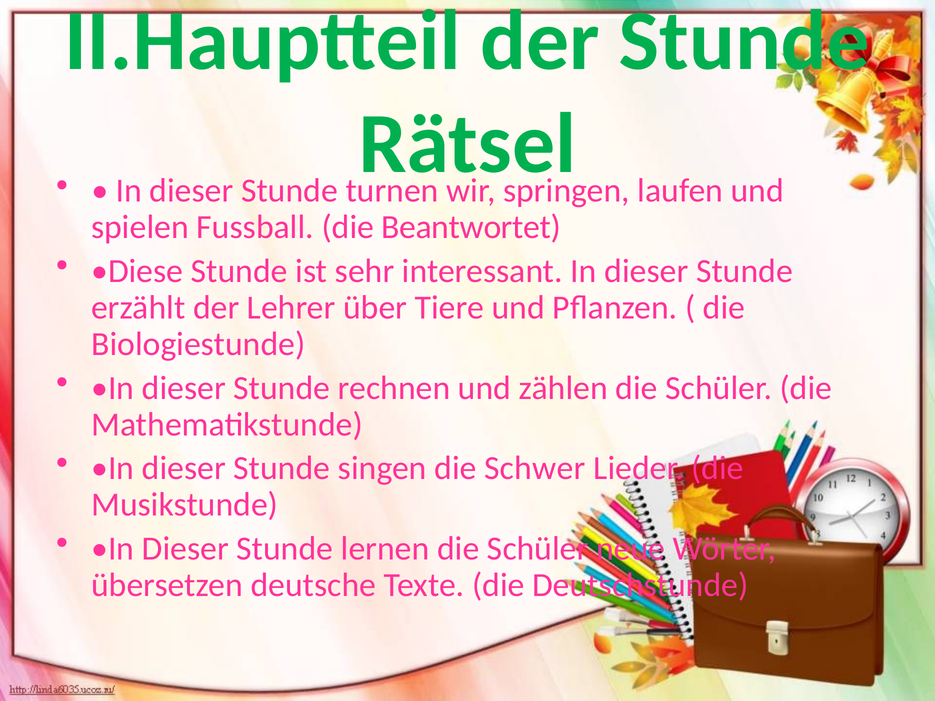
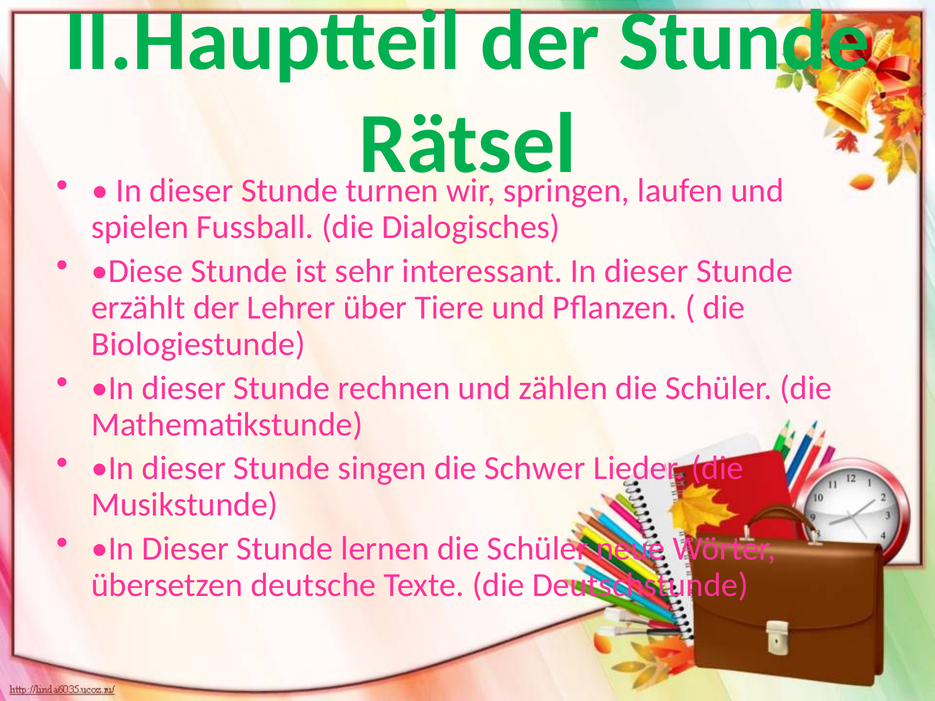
Beantwortet: Beantwortet -> Dialogisches
